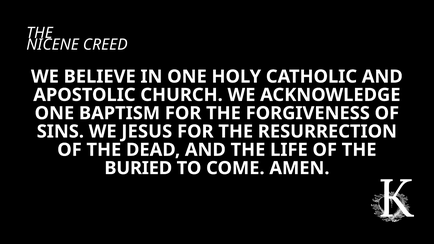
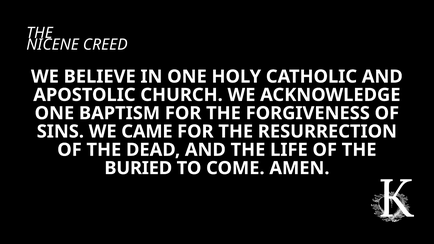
JESUS: JESUS -> CAME
